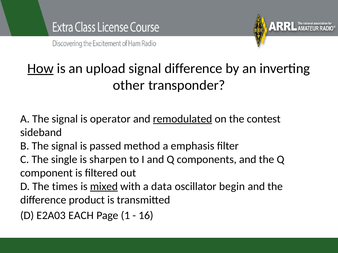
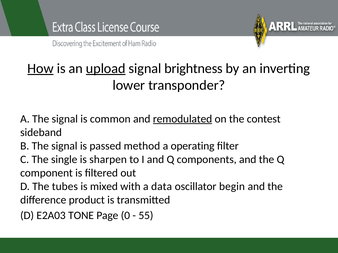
upload underline: none -> present
signal difference: difference -> brightness
other: other -> lower
operator: operator -> common
emphasis: emphasis -> operating
times: times -> tubes
mixed underline: present -> none
EACH: EACH -> TONE
1: 1 -> 0
16: 16 -> 55
